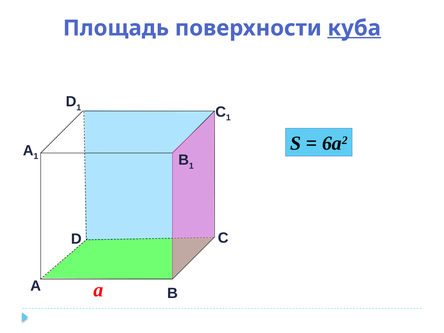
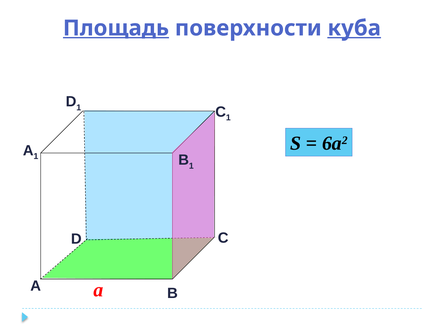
Площадь underline: none -> present
